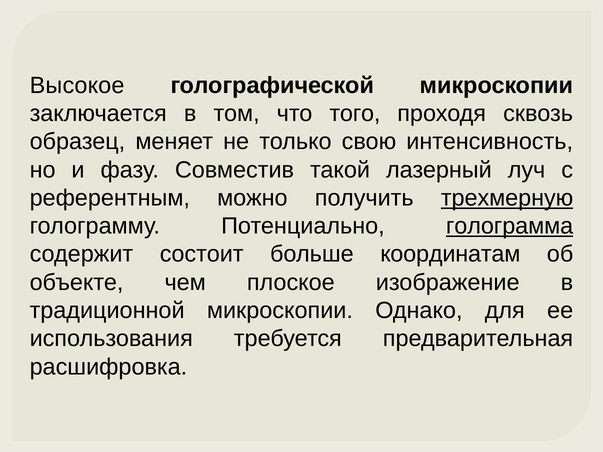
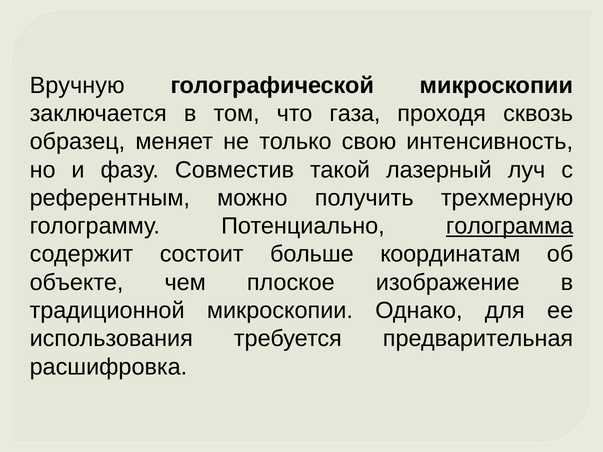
Высокое: Высокое -> Вручную
того: того -> газа
трехмерную underline: present -> none
